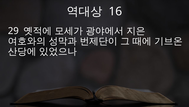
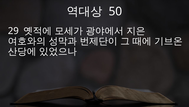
16: 16 -> 50
